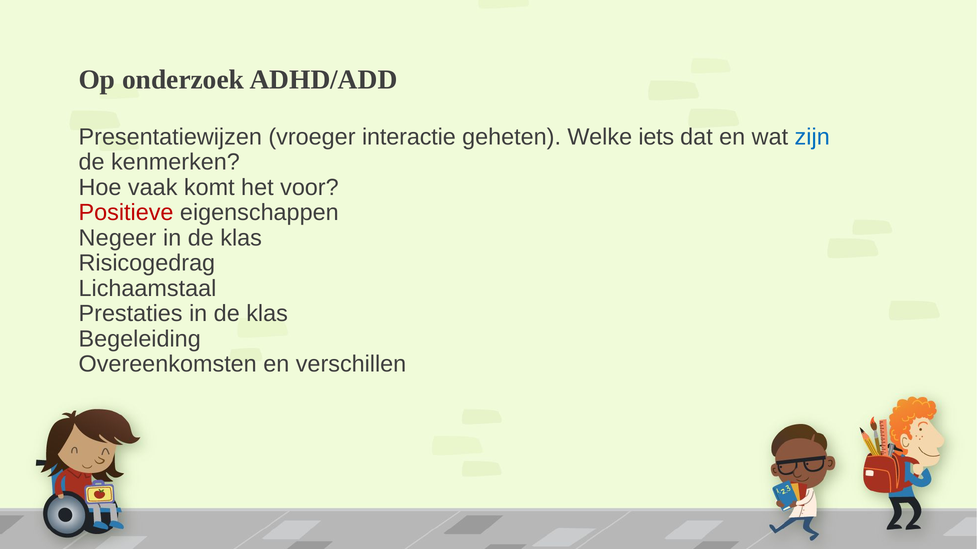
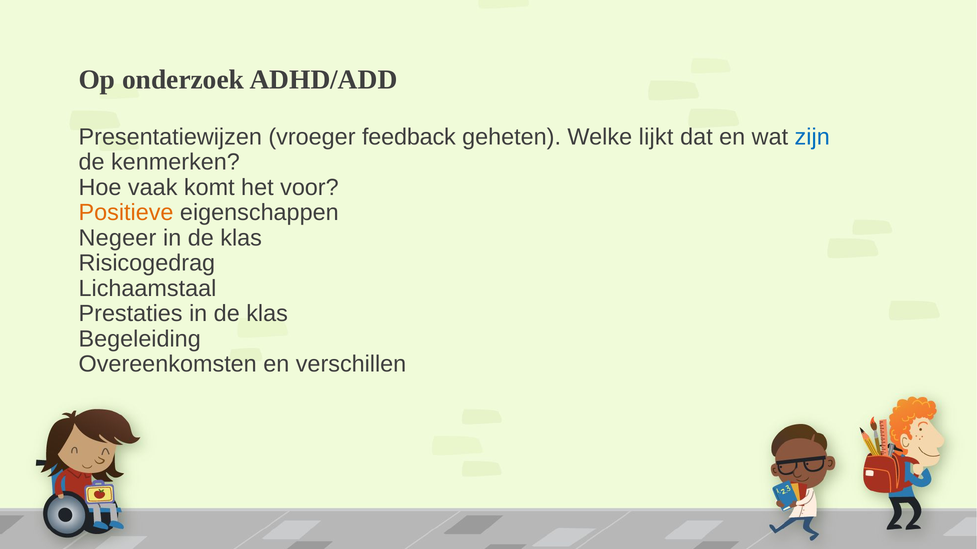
interactie: interactie -> feedback
iets: iets -> lijkt
Positieve colour: red -> orange
